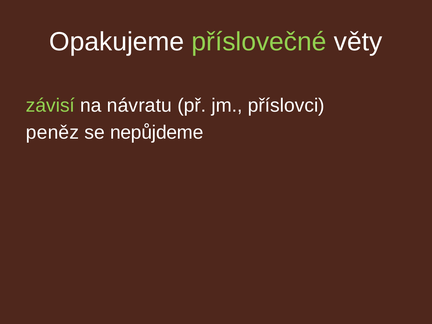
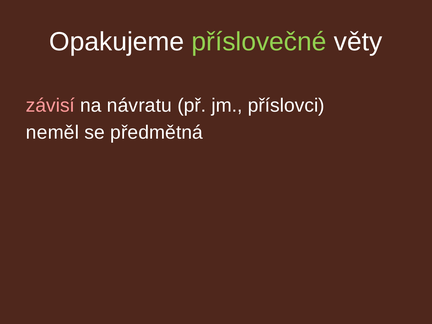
závisí colour: light green -> pink
peněz: peněz -> neměl
nepůjdeme: nepůjdeme -> předmětná
